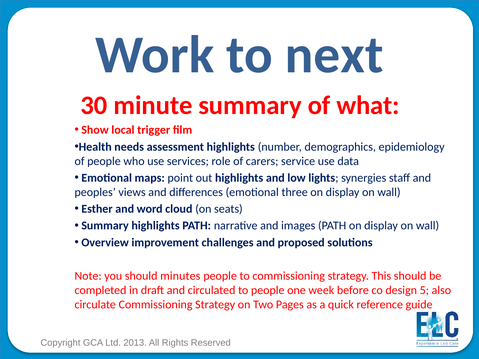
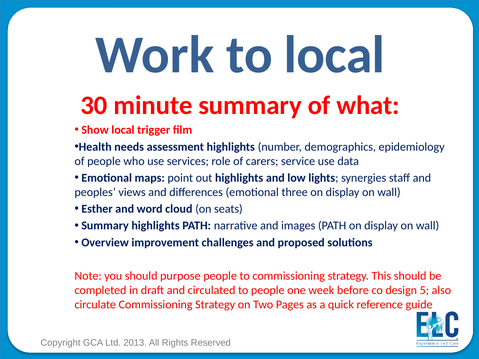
to next: next -> local
minutes: minutes -> purpose
